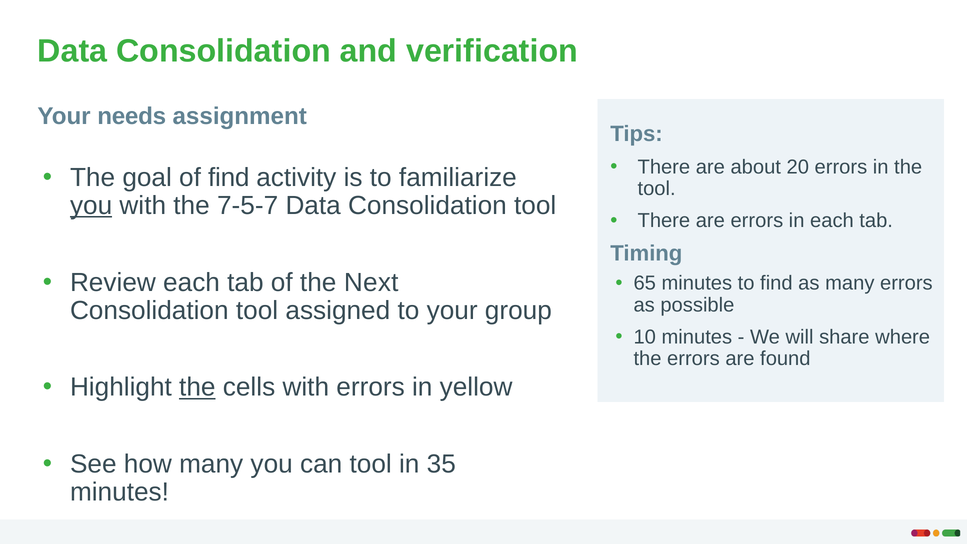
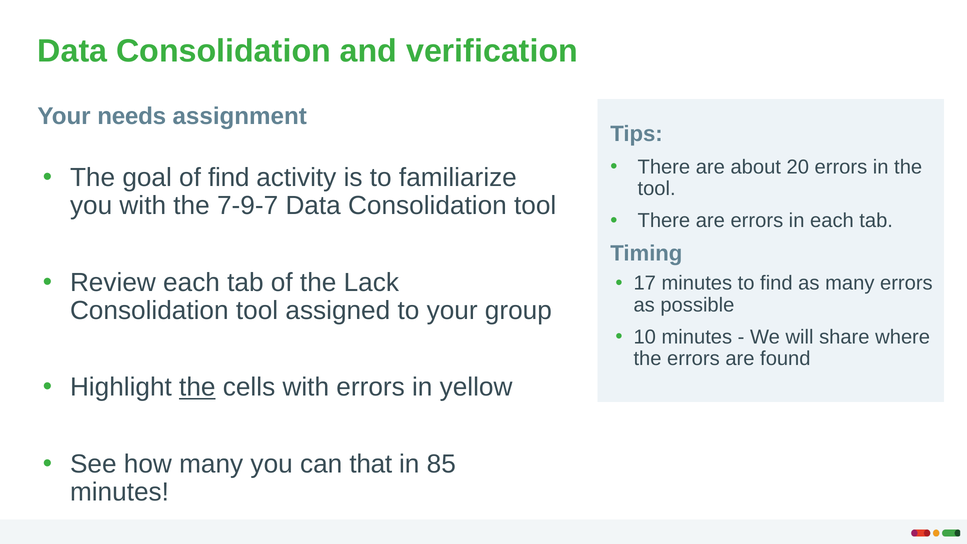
you at (91, 206) underline: present -> none
7-5-7: 7-5-7 -> 7-9-7
Next: Next -> Lack
65: 65 -> 17
can tool: tool -> that
35: 35 -> 85
